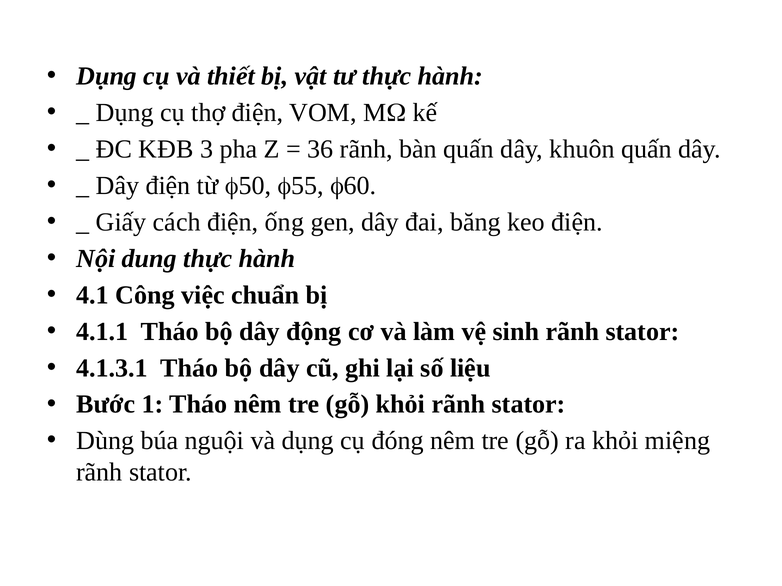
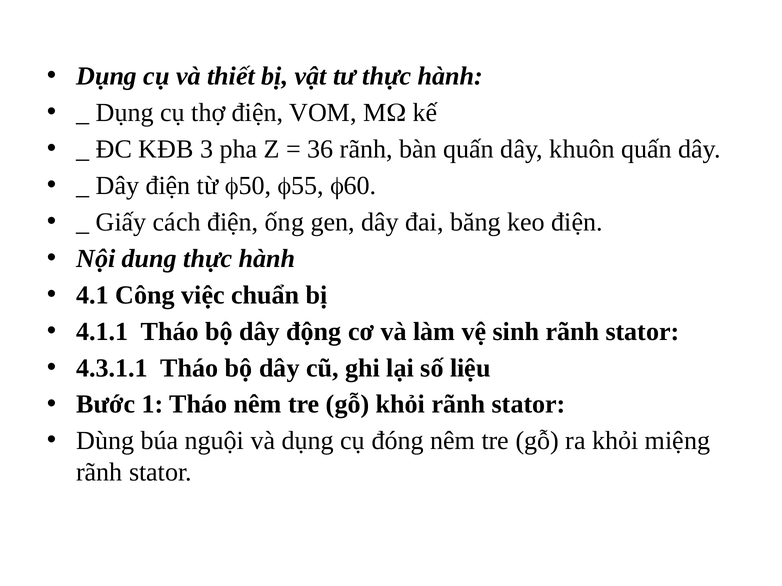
4.1.3.1: 4.1.3.1 -> 4.3.1.1
